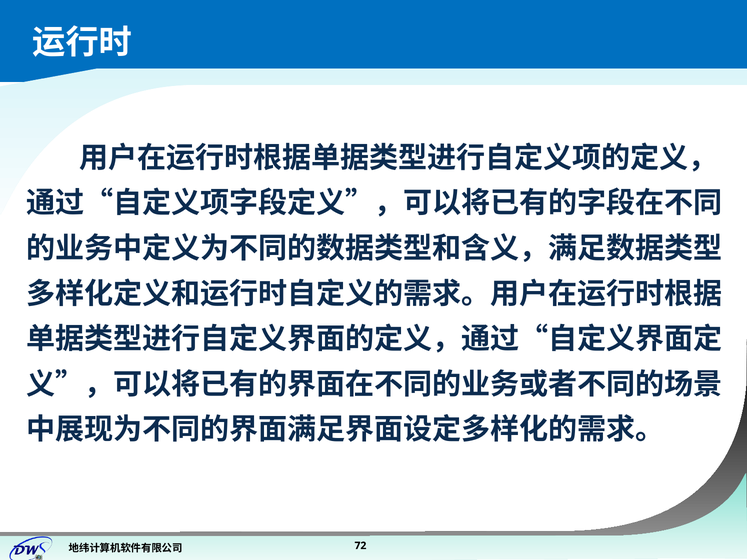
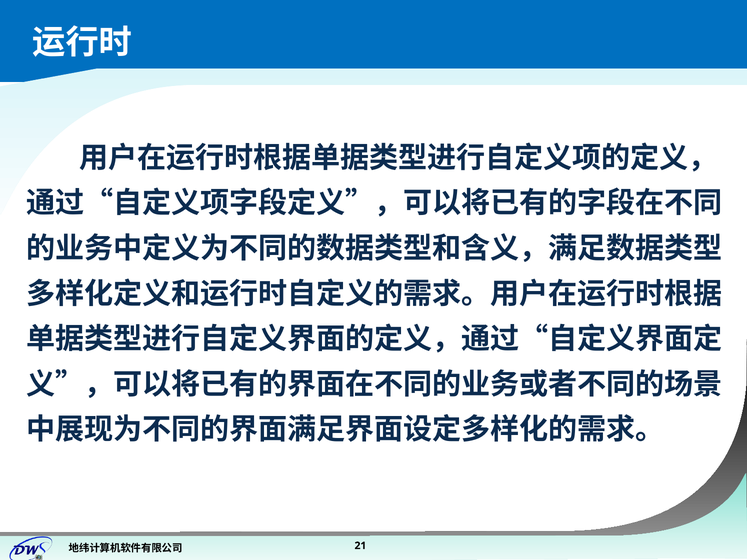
72: 72 -> 21
